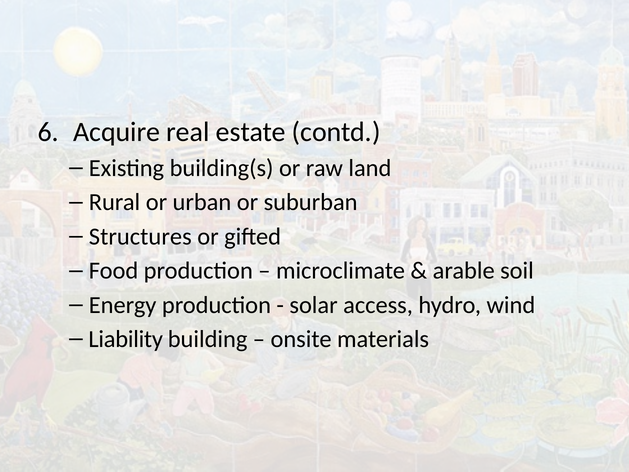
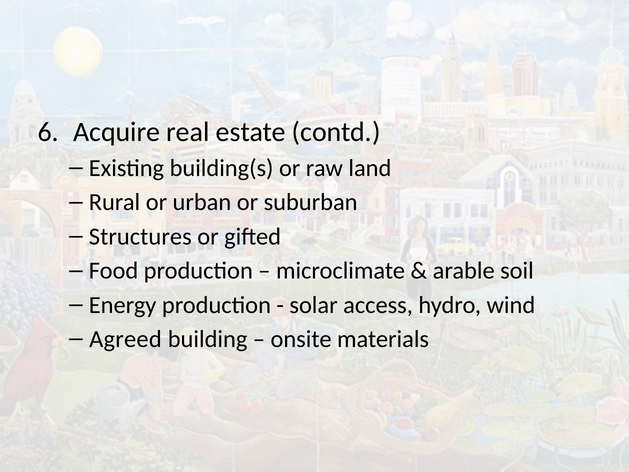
Liability: Liability -> Agreed
